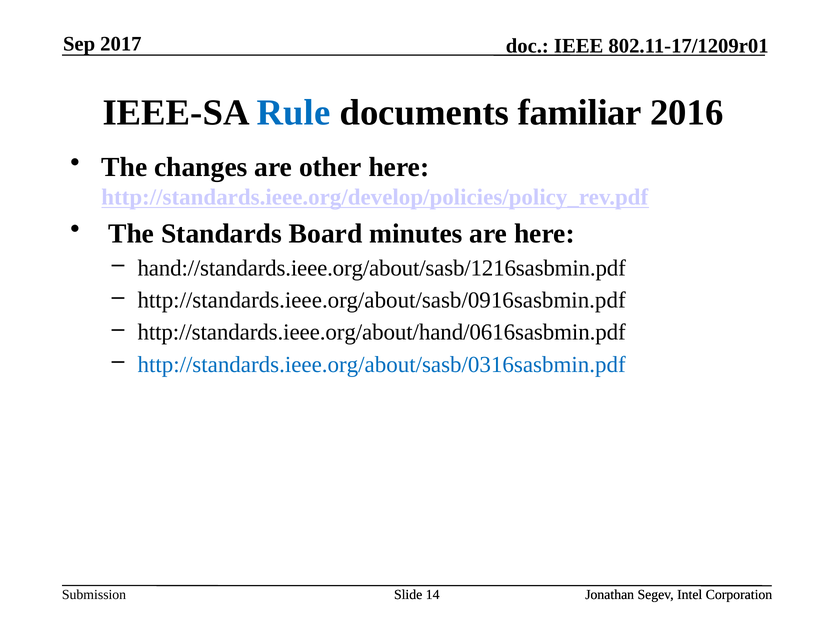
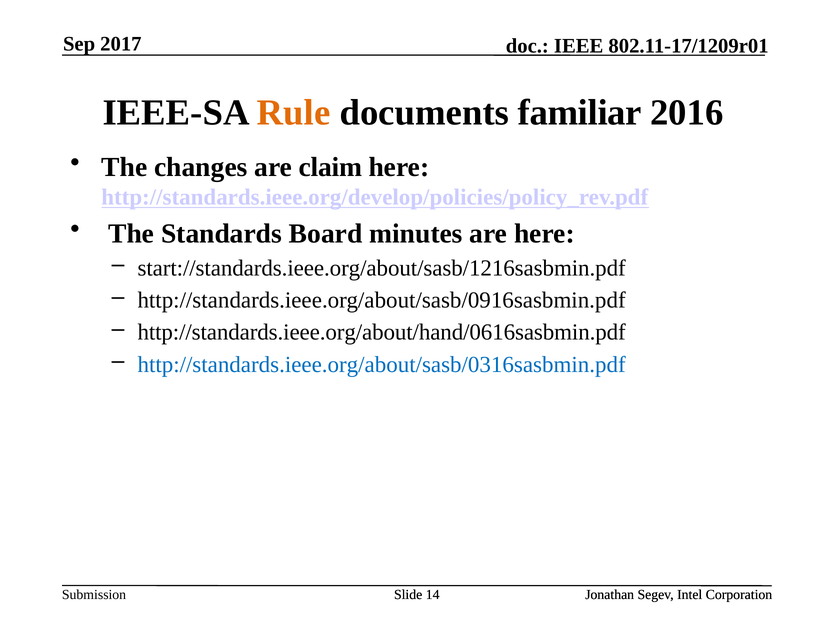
Rule colour: blue -> orange
other: other -> claim
hand://standards.ieee.org/about/sasb/1216sasbmin.pdf: hand://standards.ieee.org/about/sasb/1216sasbmin.pdf -> start://standards.ieee.org/about/sasb/1216sasbmin.pdf
